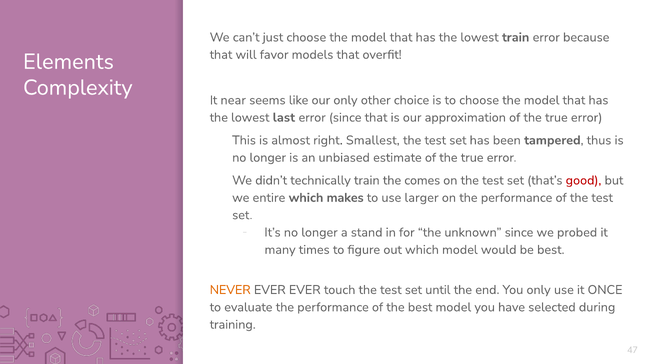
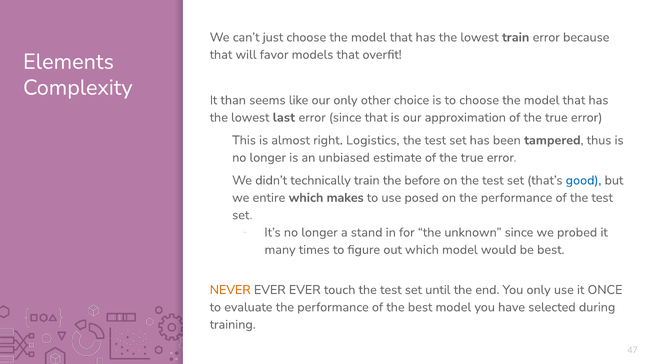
near: near -> than
Smallest: Smallest -> Logistics
comes: comes -> before
good colour: red -> blue
larger: larger -> posed
